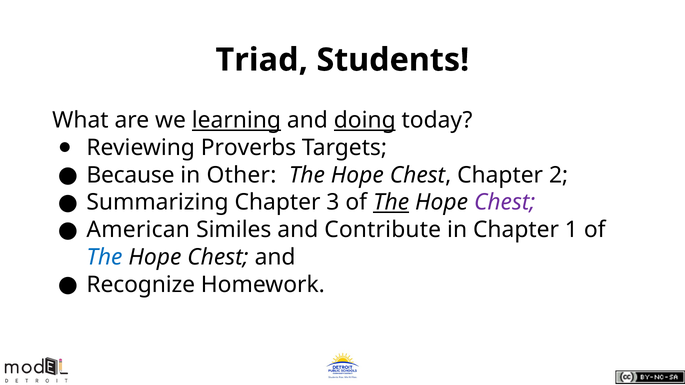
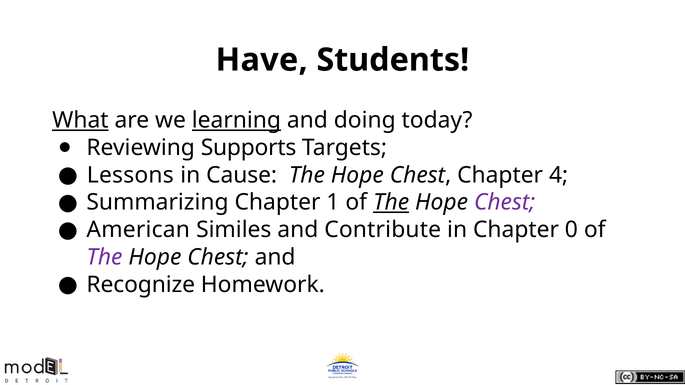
Triad: Triad -> Have
What underline: none -> present
doing underline: present -> none
Proverbs: Proverbs -> Supports
Because: Because -> Lessons
Other: Other -> Cause
2: 2 -> 4
3: 3 -> 1
1: 1 -> 0
The at (104, 257) colour: blue -> purple
